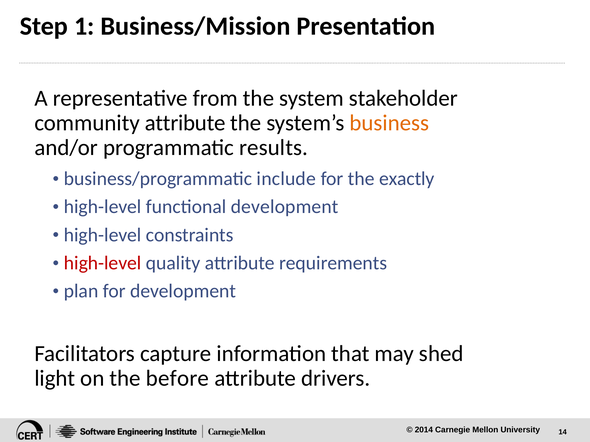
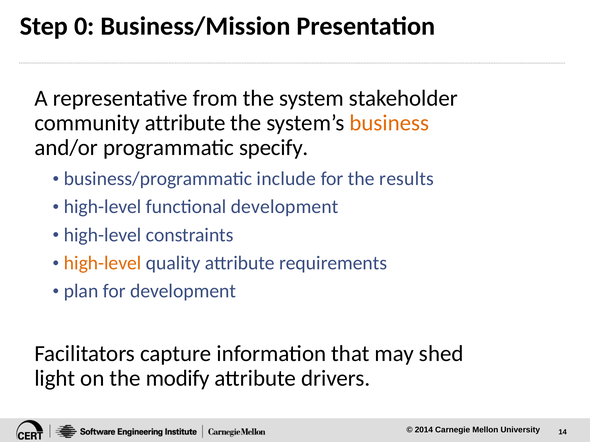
1: 1 -> 0
results: results -> specify
exactly: exactly -> results
high-level at (103, 263) colour: red -> orange
before: before -> modify
